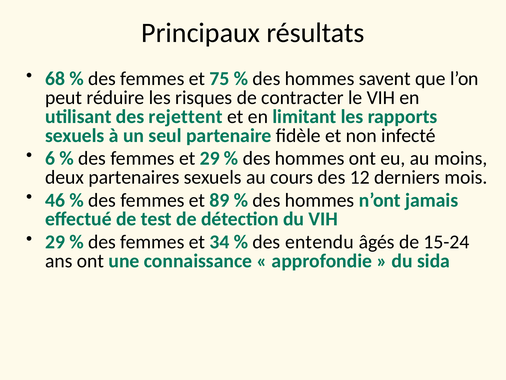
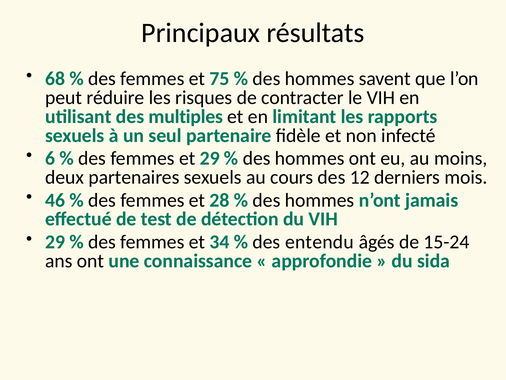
rejettent: rejettent -> multiples
89: 89 -> 28
